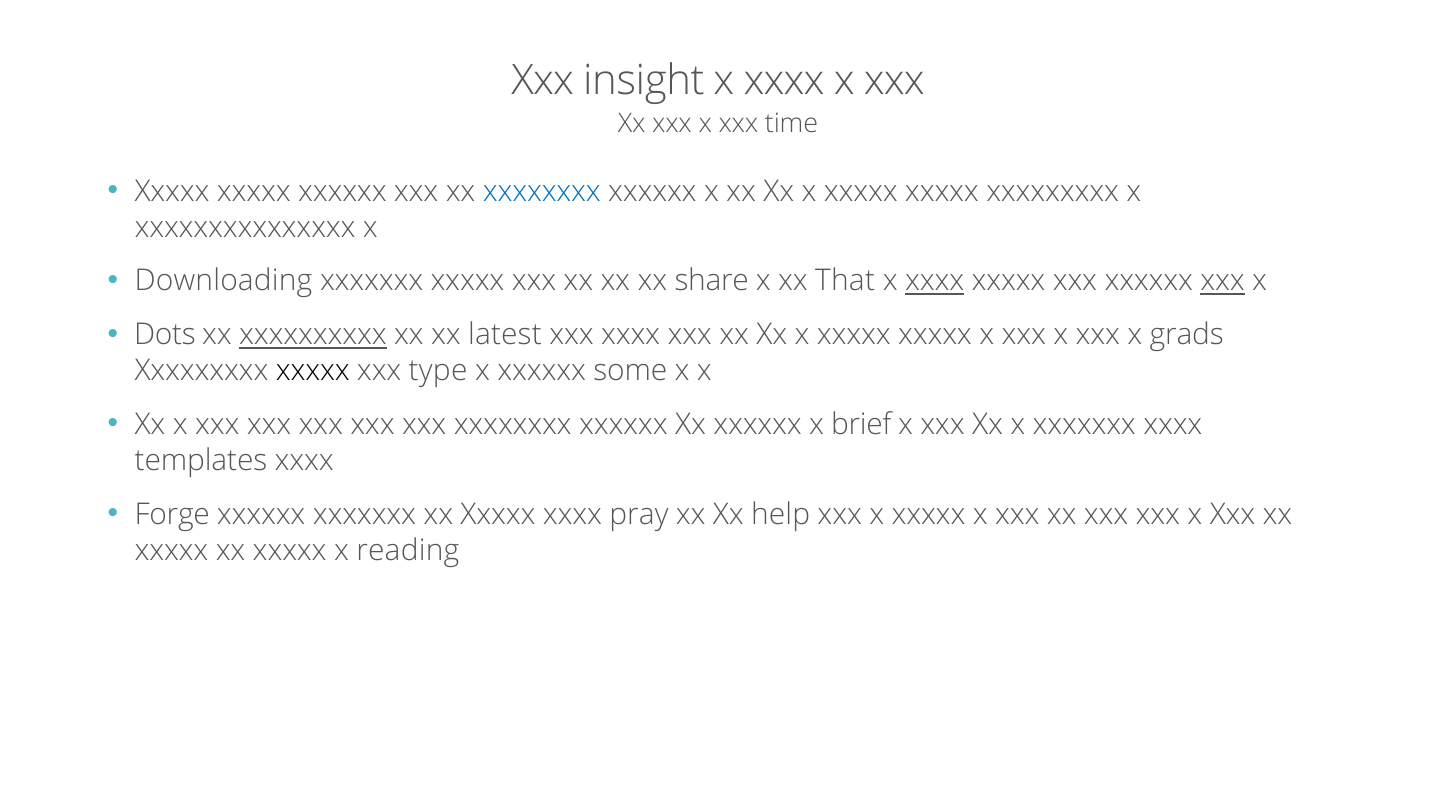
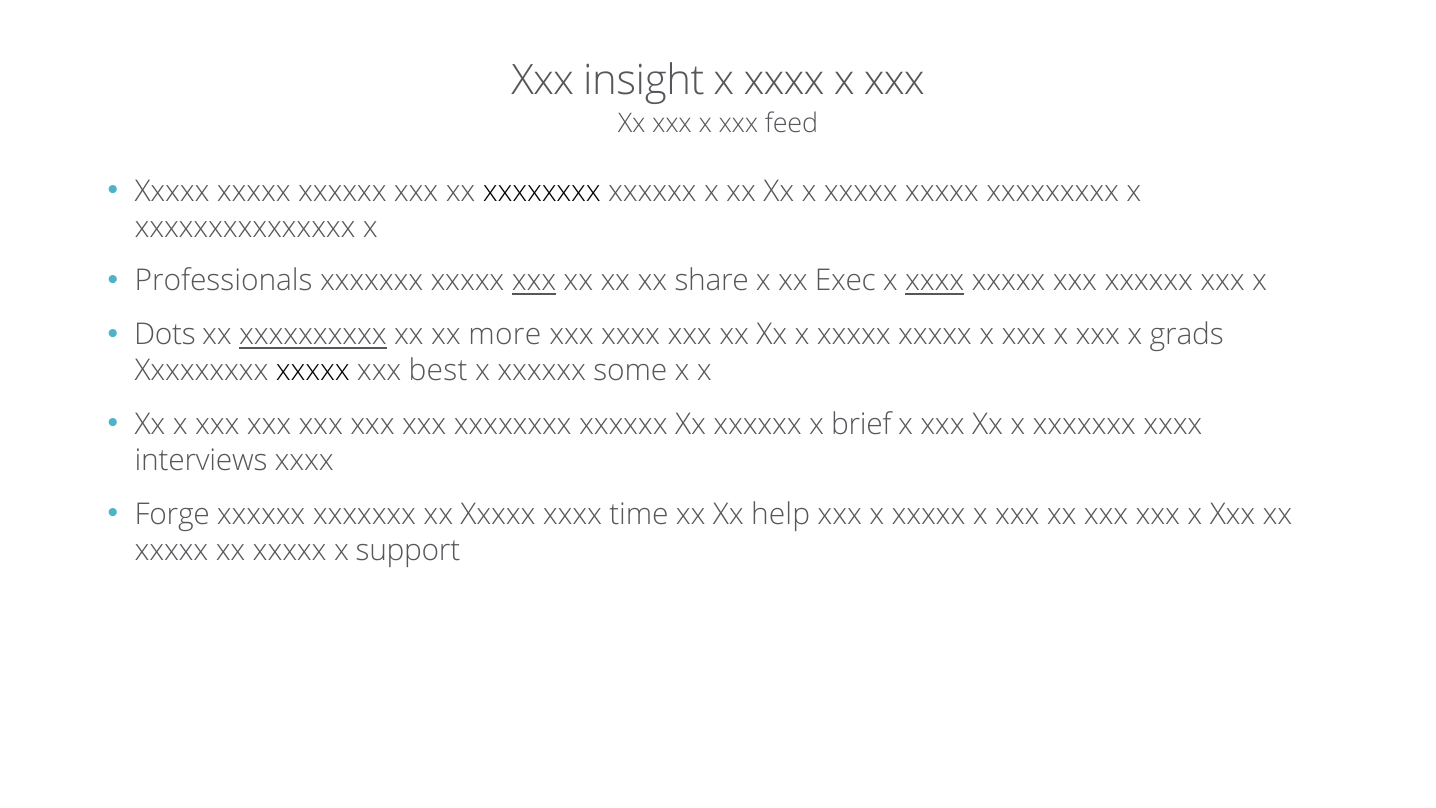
time: time -> feed
xxxxxxxx at (542, 191) colour: blue -> black
Downloading: Downloading -> Professionals
xxx at (534, 281) underline: none -> present
That: That -> Exec
xxx at (1223, 281) underline: present -> none
latest: latest -> more
type: type -> best
templates: templates -> interviews
pray: pray -> time
reading: reading -> support
